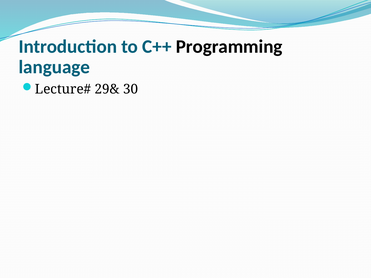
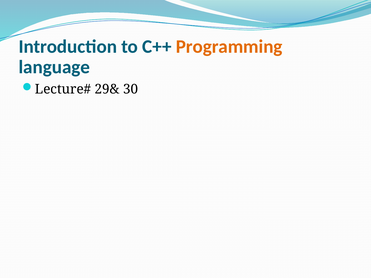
Programming colour: black -> orange
